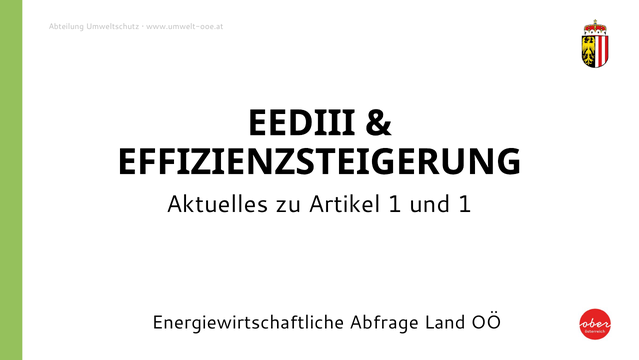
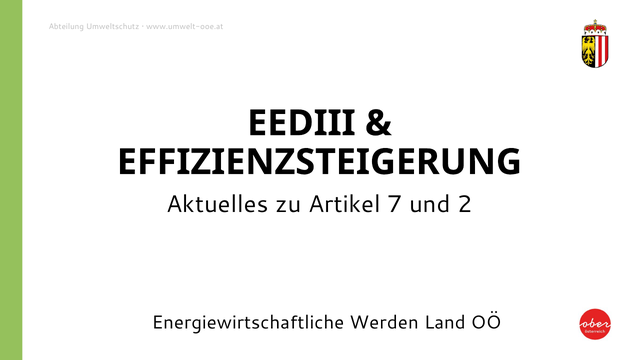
Artikel 1: 1 -> 7
und 1: 1 -> 2
Abfrage: Abfrage -> Werden
